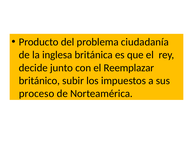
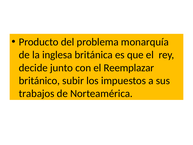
ciudadanía: ciudadanía -> monarquía
proceso: proceso -> trabajos
